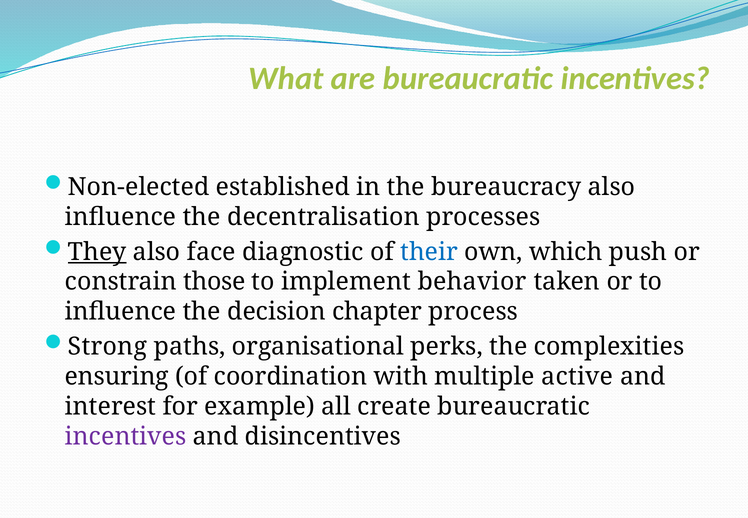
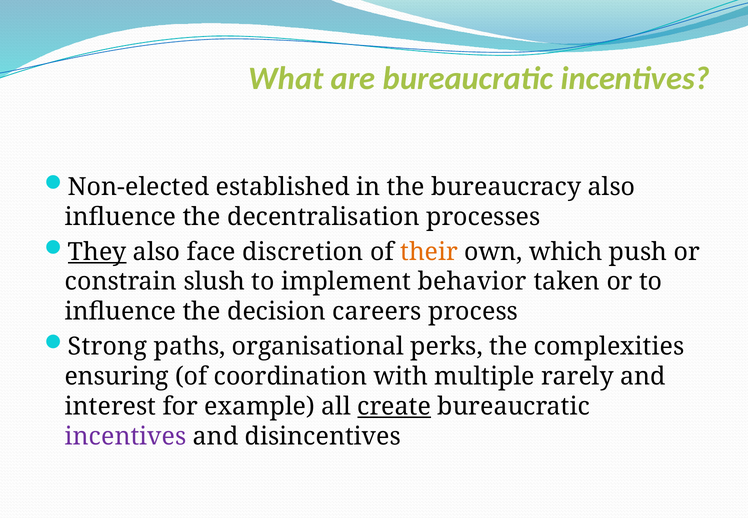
diagnostic: diagnostic -> discretion
their colour: blue -> orange
those: those -> slush
chapter: chapter -> careers
active: active -> rarely
create underline: none -> present
